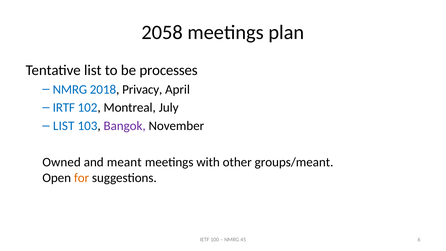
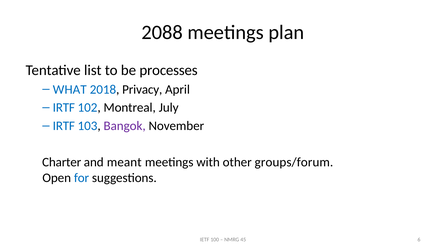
2058: 2058 -> 2088
NMRG at (70, 89): NMRG -> WHAT
LIST at (64, 126): LIST -> IRTF
Owned: Owned -> Charter
groups/meant: groups/meant -> groups/forum
for colour: orange -> blue
